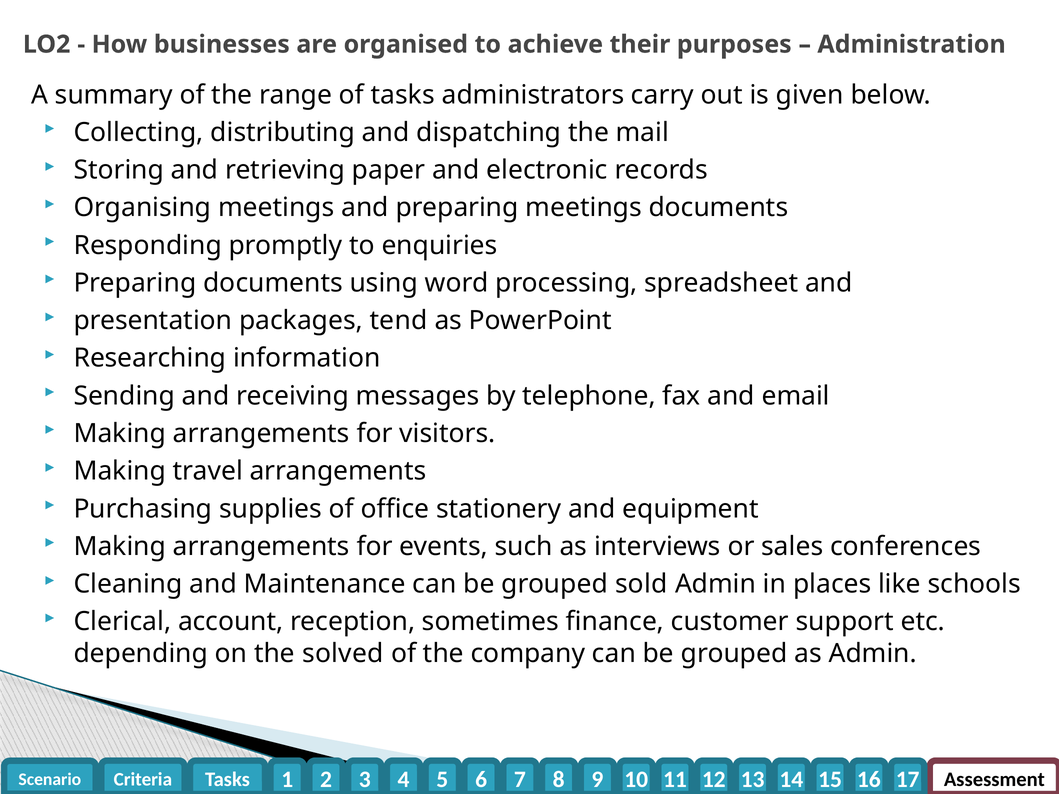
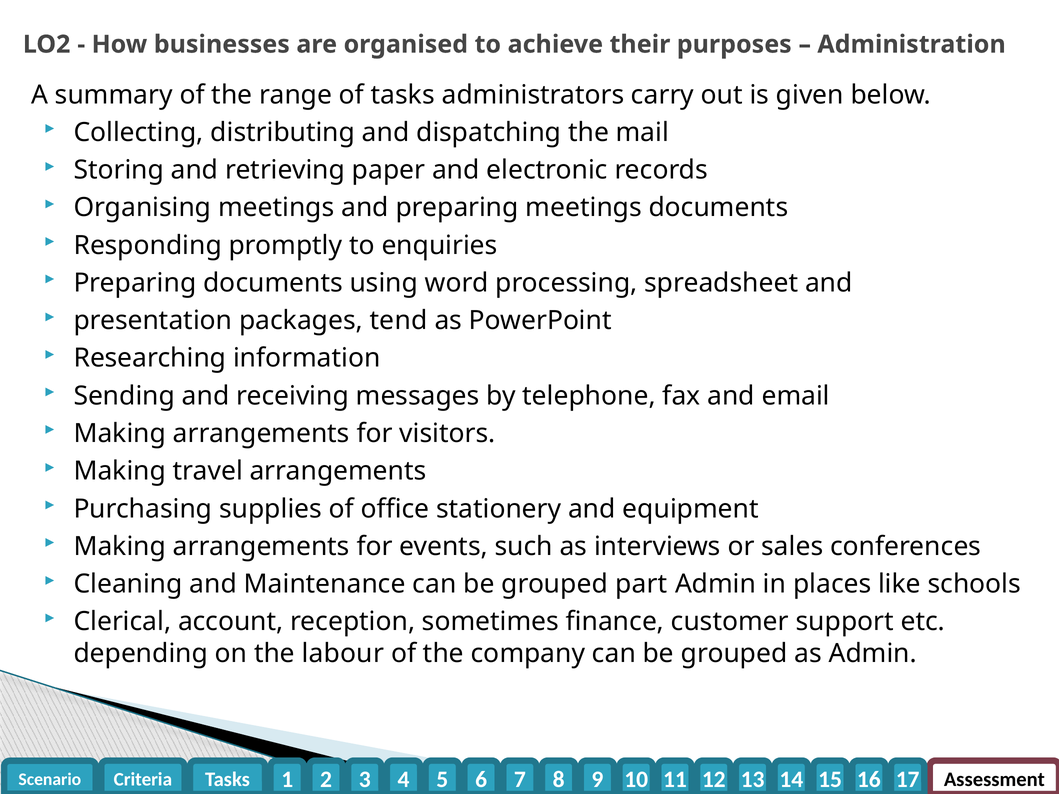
sold: sold -> part
solved: solved -> labour
